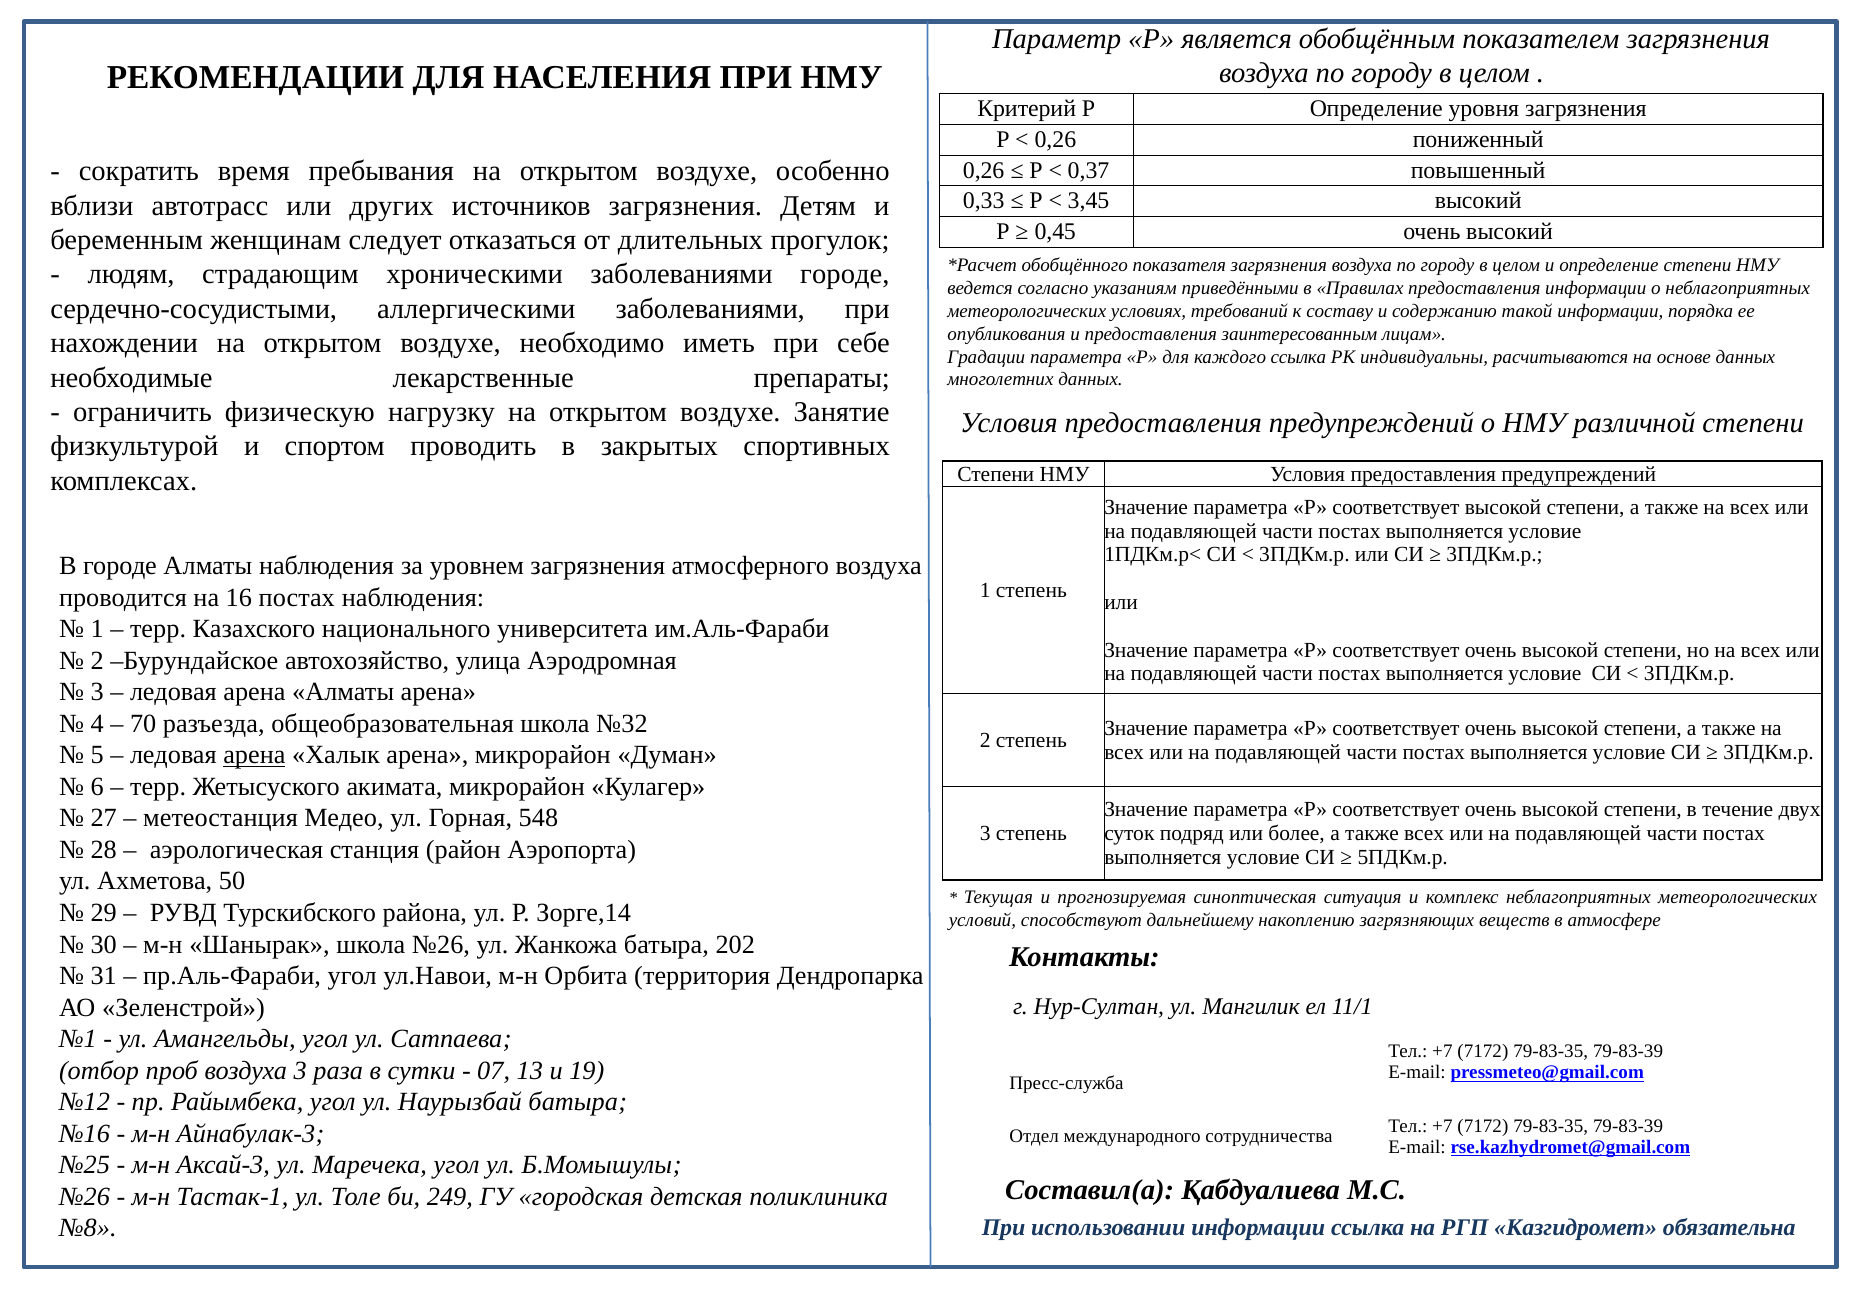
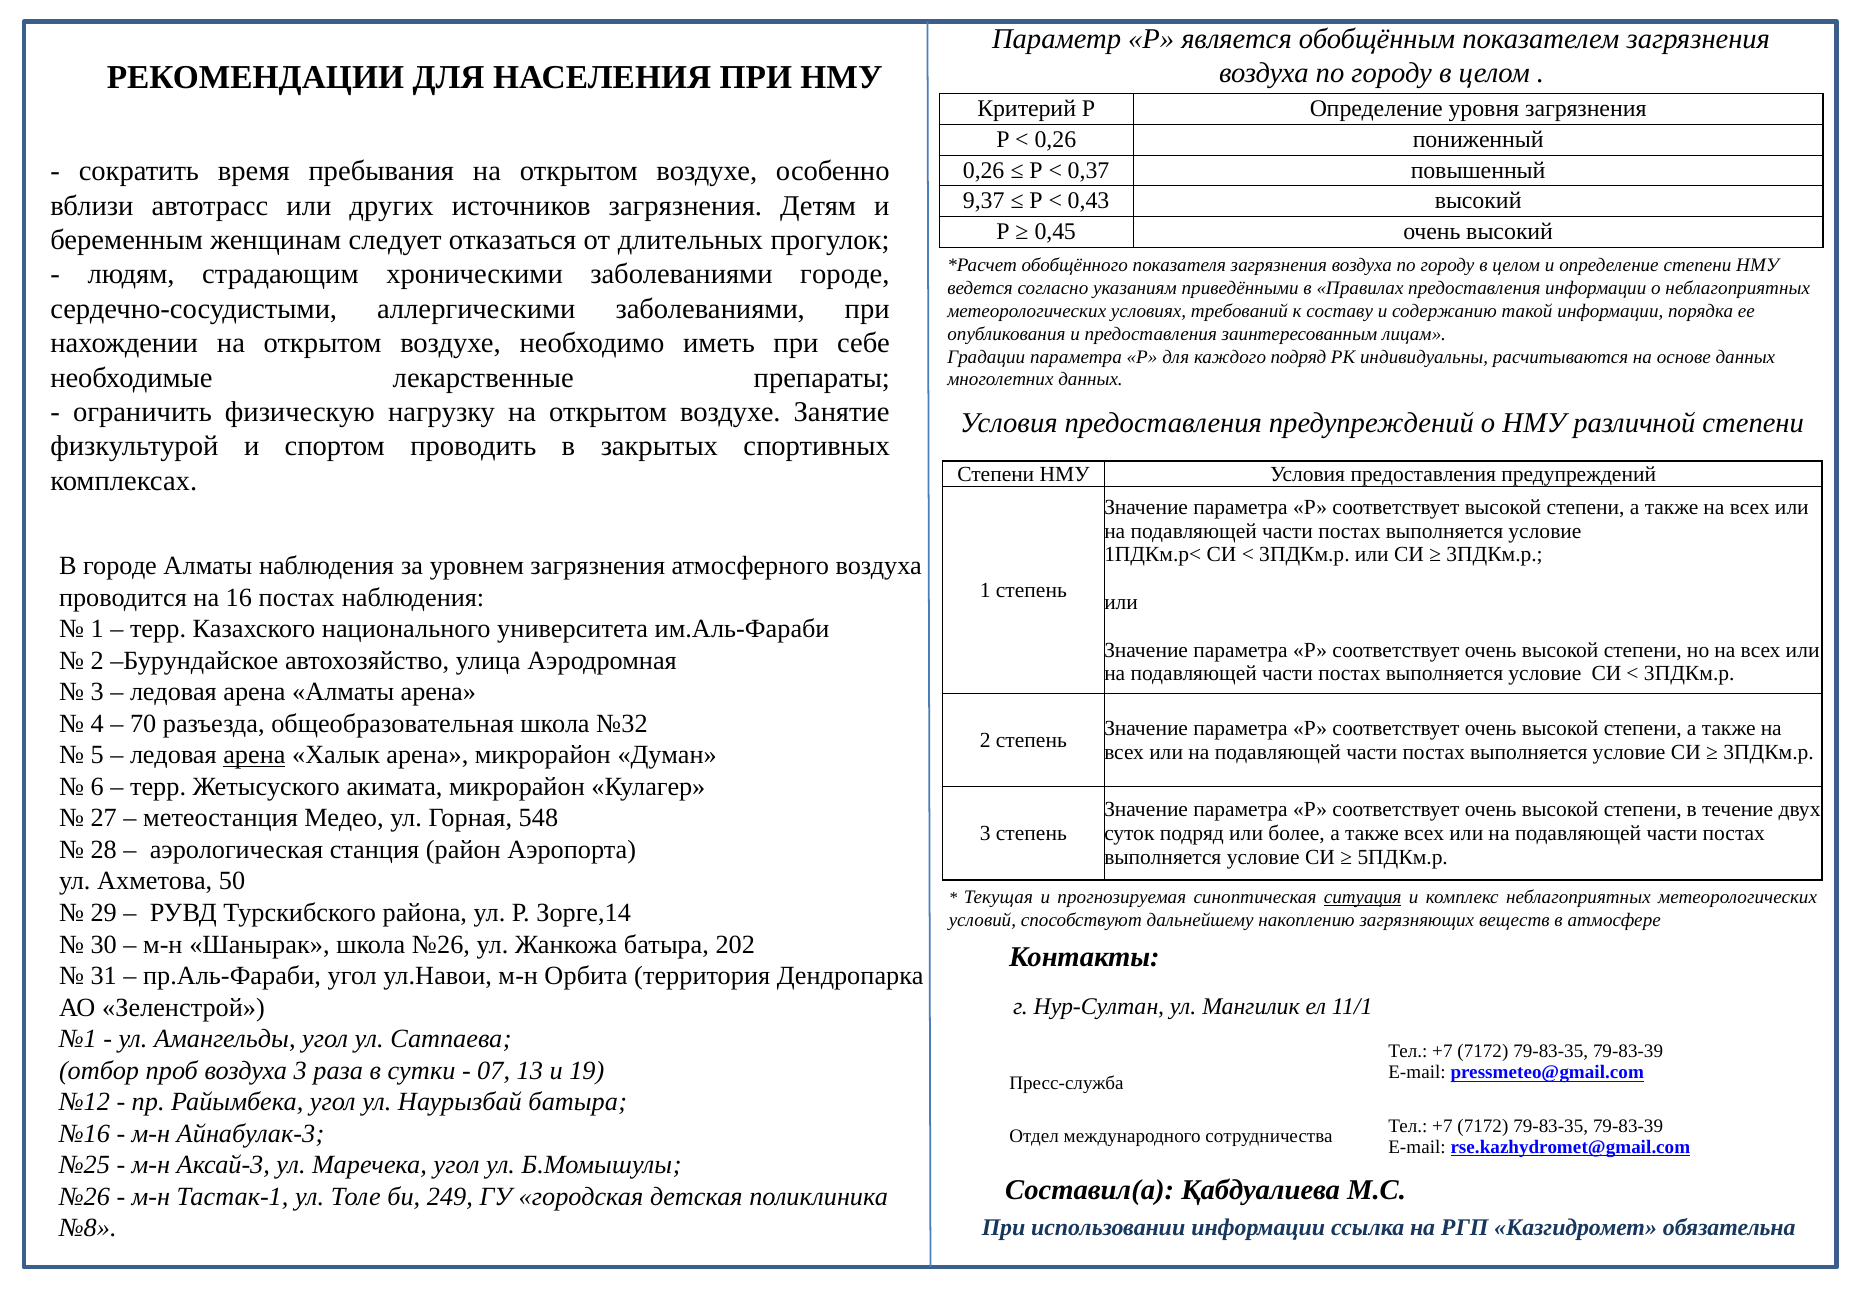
0,33: 0,33 -> 9,37
3,45: 3,45 -> 0,43
каждого ссылка: ссылка -> подряд
ситуация underline: none -> present
